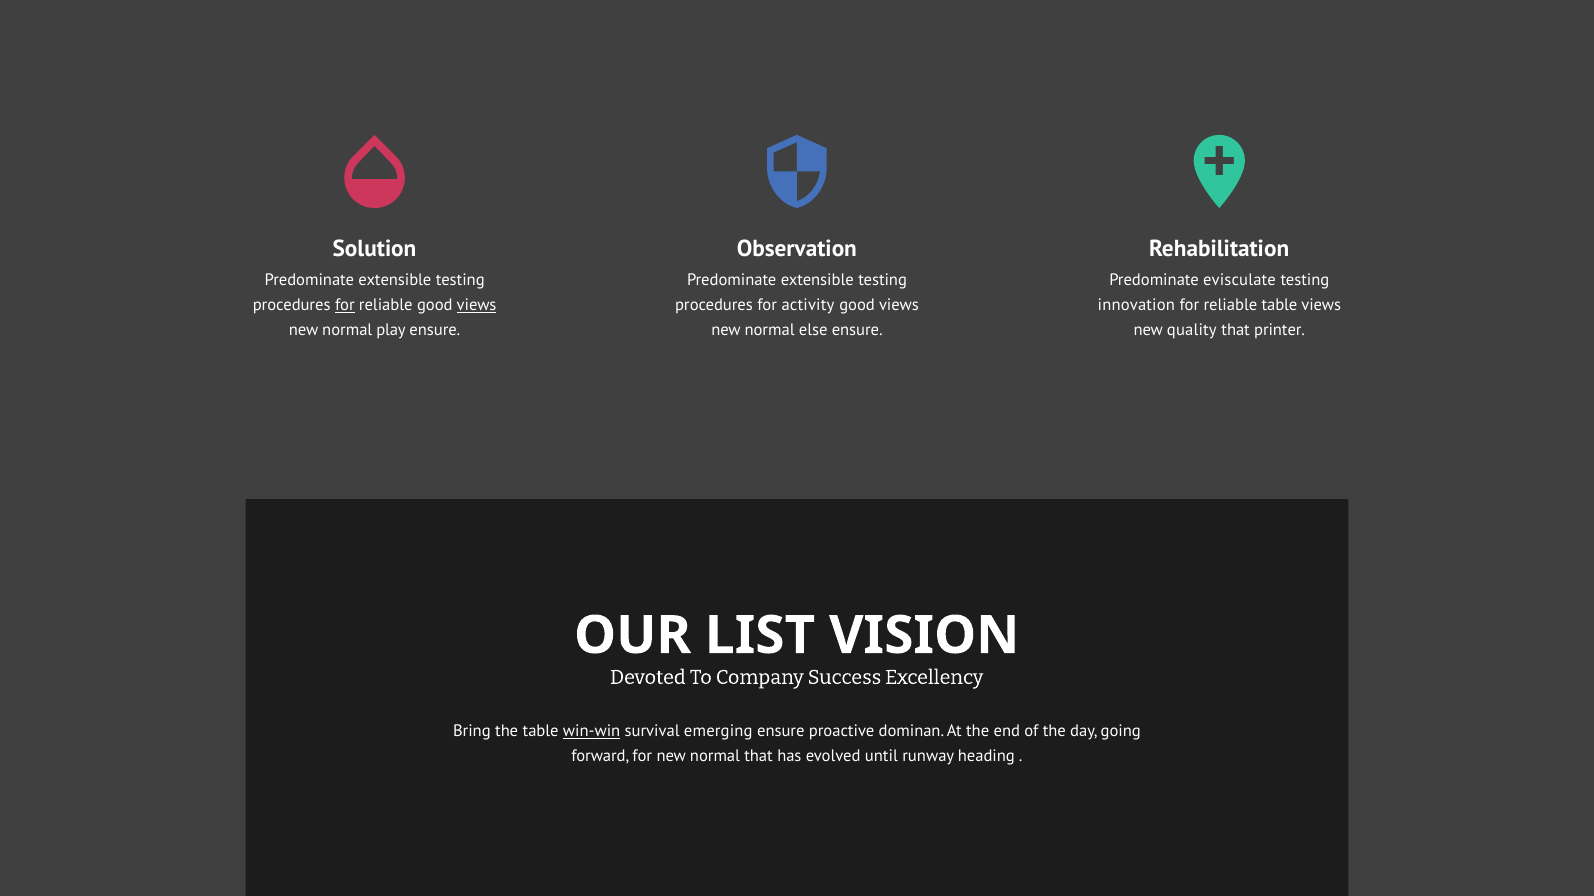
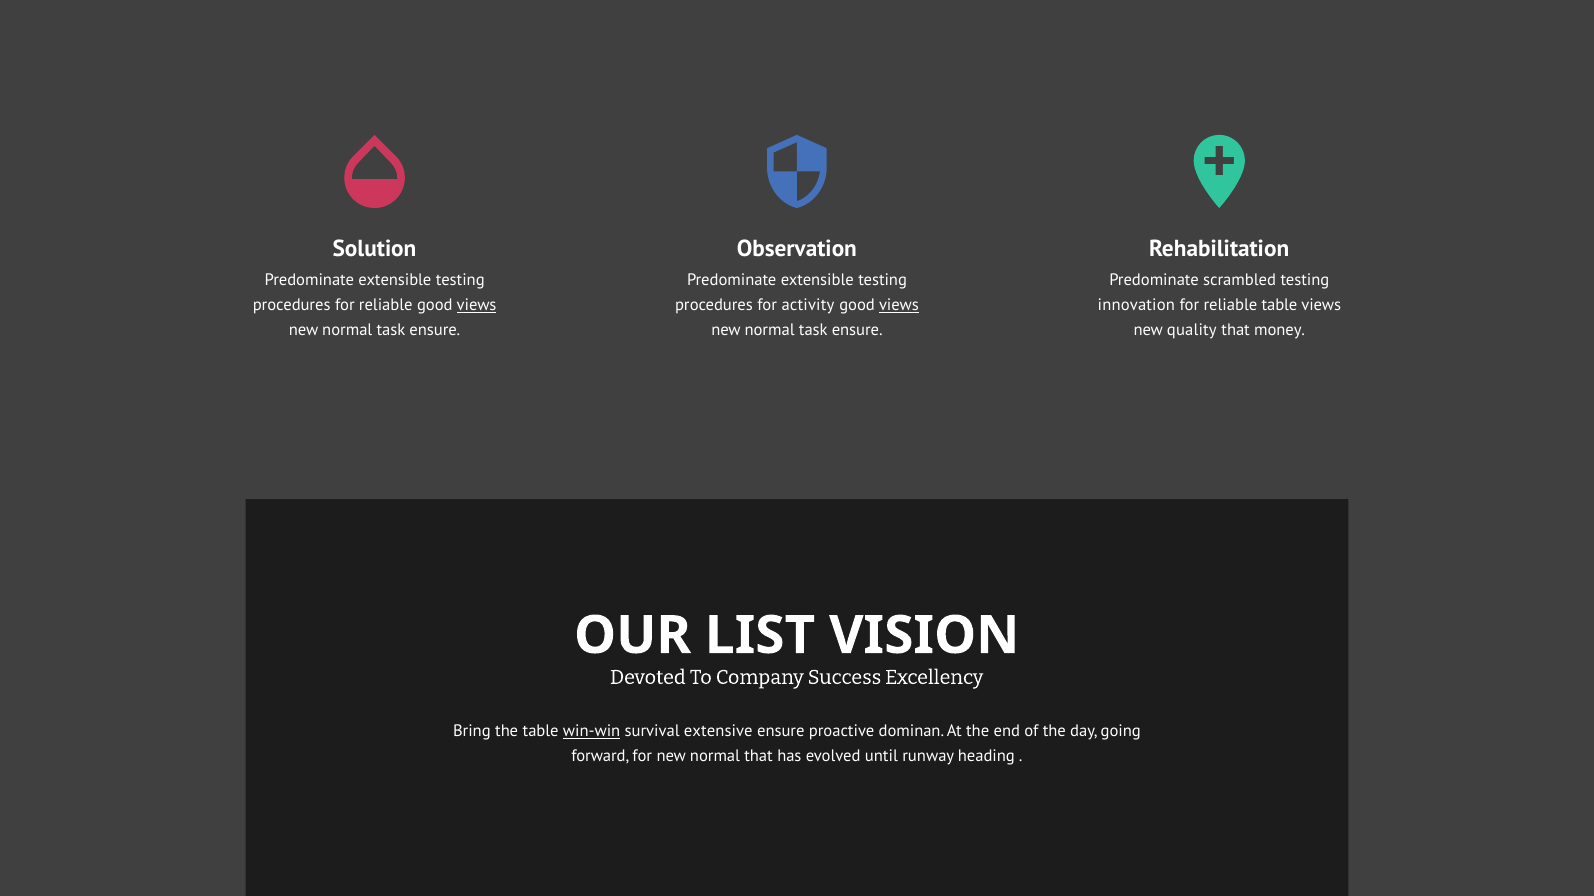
evisculate: evisculate -> scrambled
for at (345, 305) underline: present -> none
views at (899, 305) underline: none -> present
play at (391, 330): play -> task
else at (813, 330): else -> task
printer: printer -> money
emerging: emerging -> extensive
